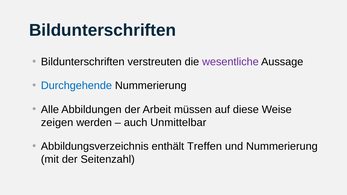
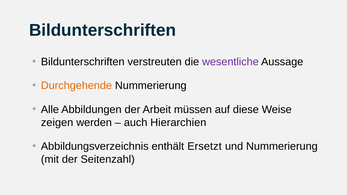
Durchgehende colour: blue -> orange
Unmittelbar: Unmittelbar -> Hierarchien
Treffen: Treffen -> Ersetzt
